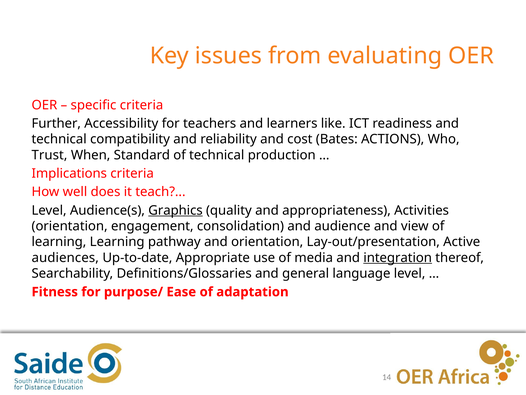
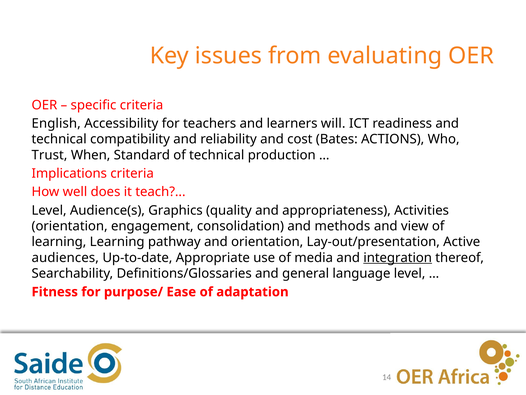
Further: Further -> English
like: like -> will
Graphics underline: present -> none
audience: audience -> methods
